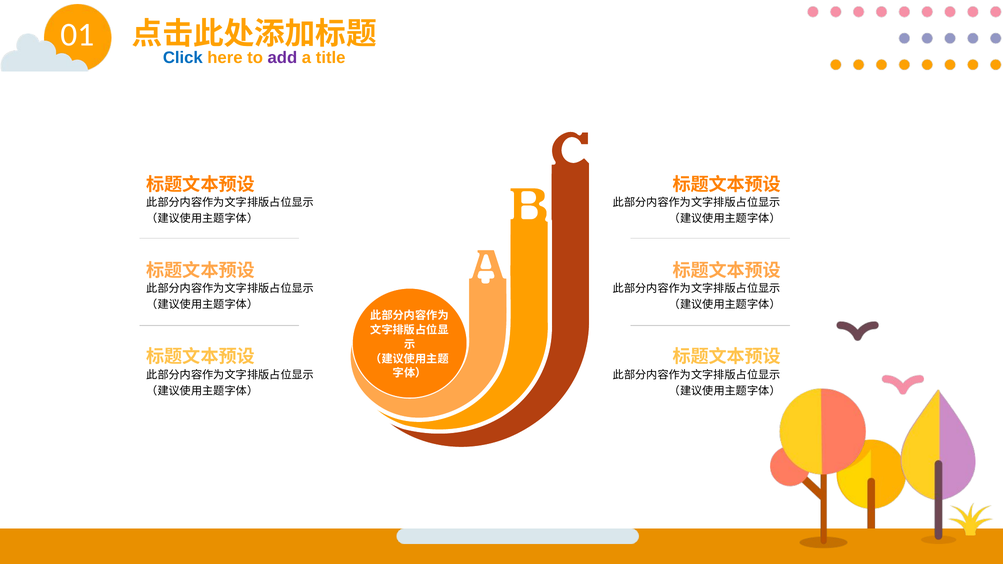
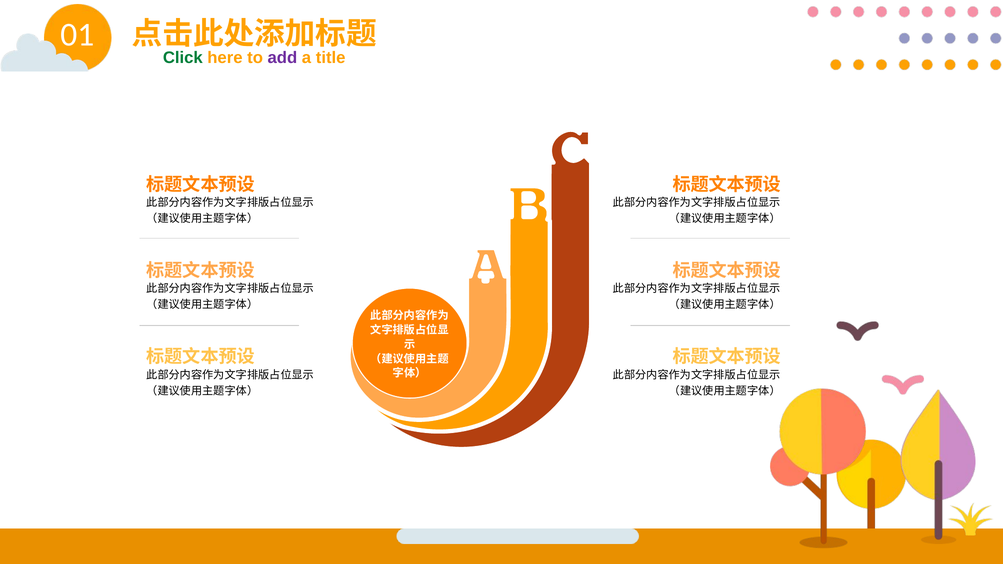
Click colour: blue -> green
